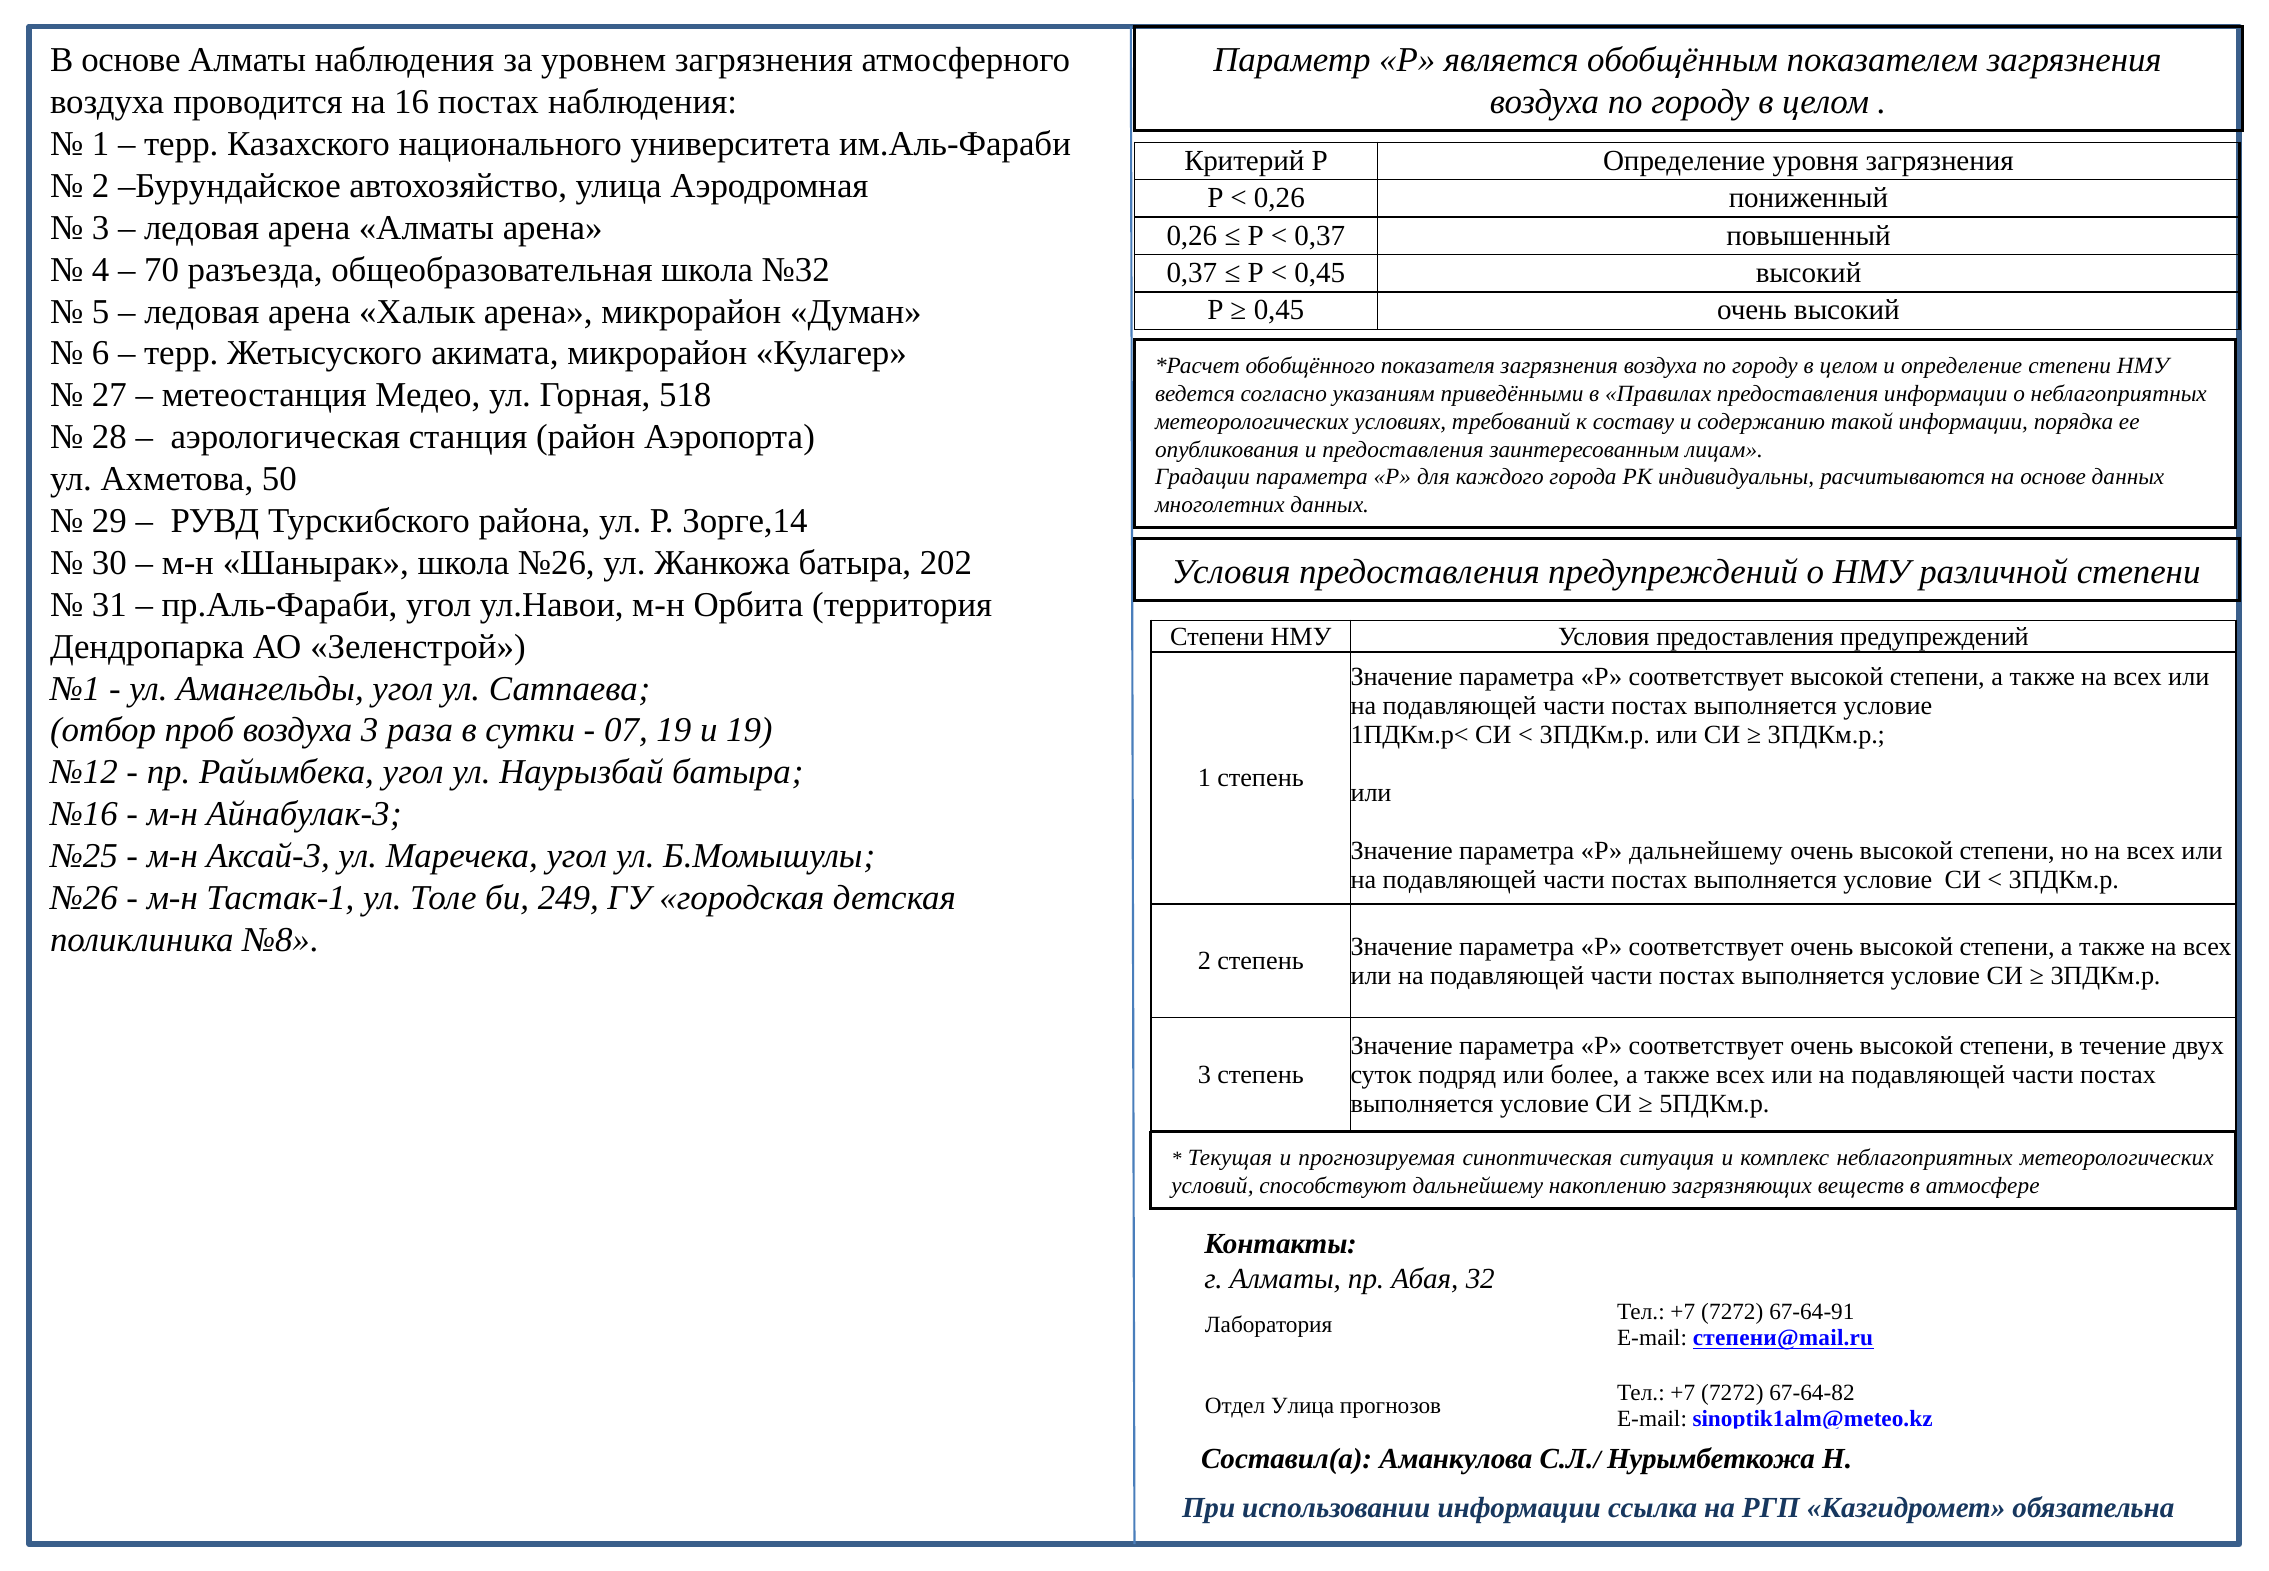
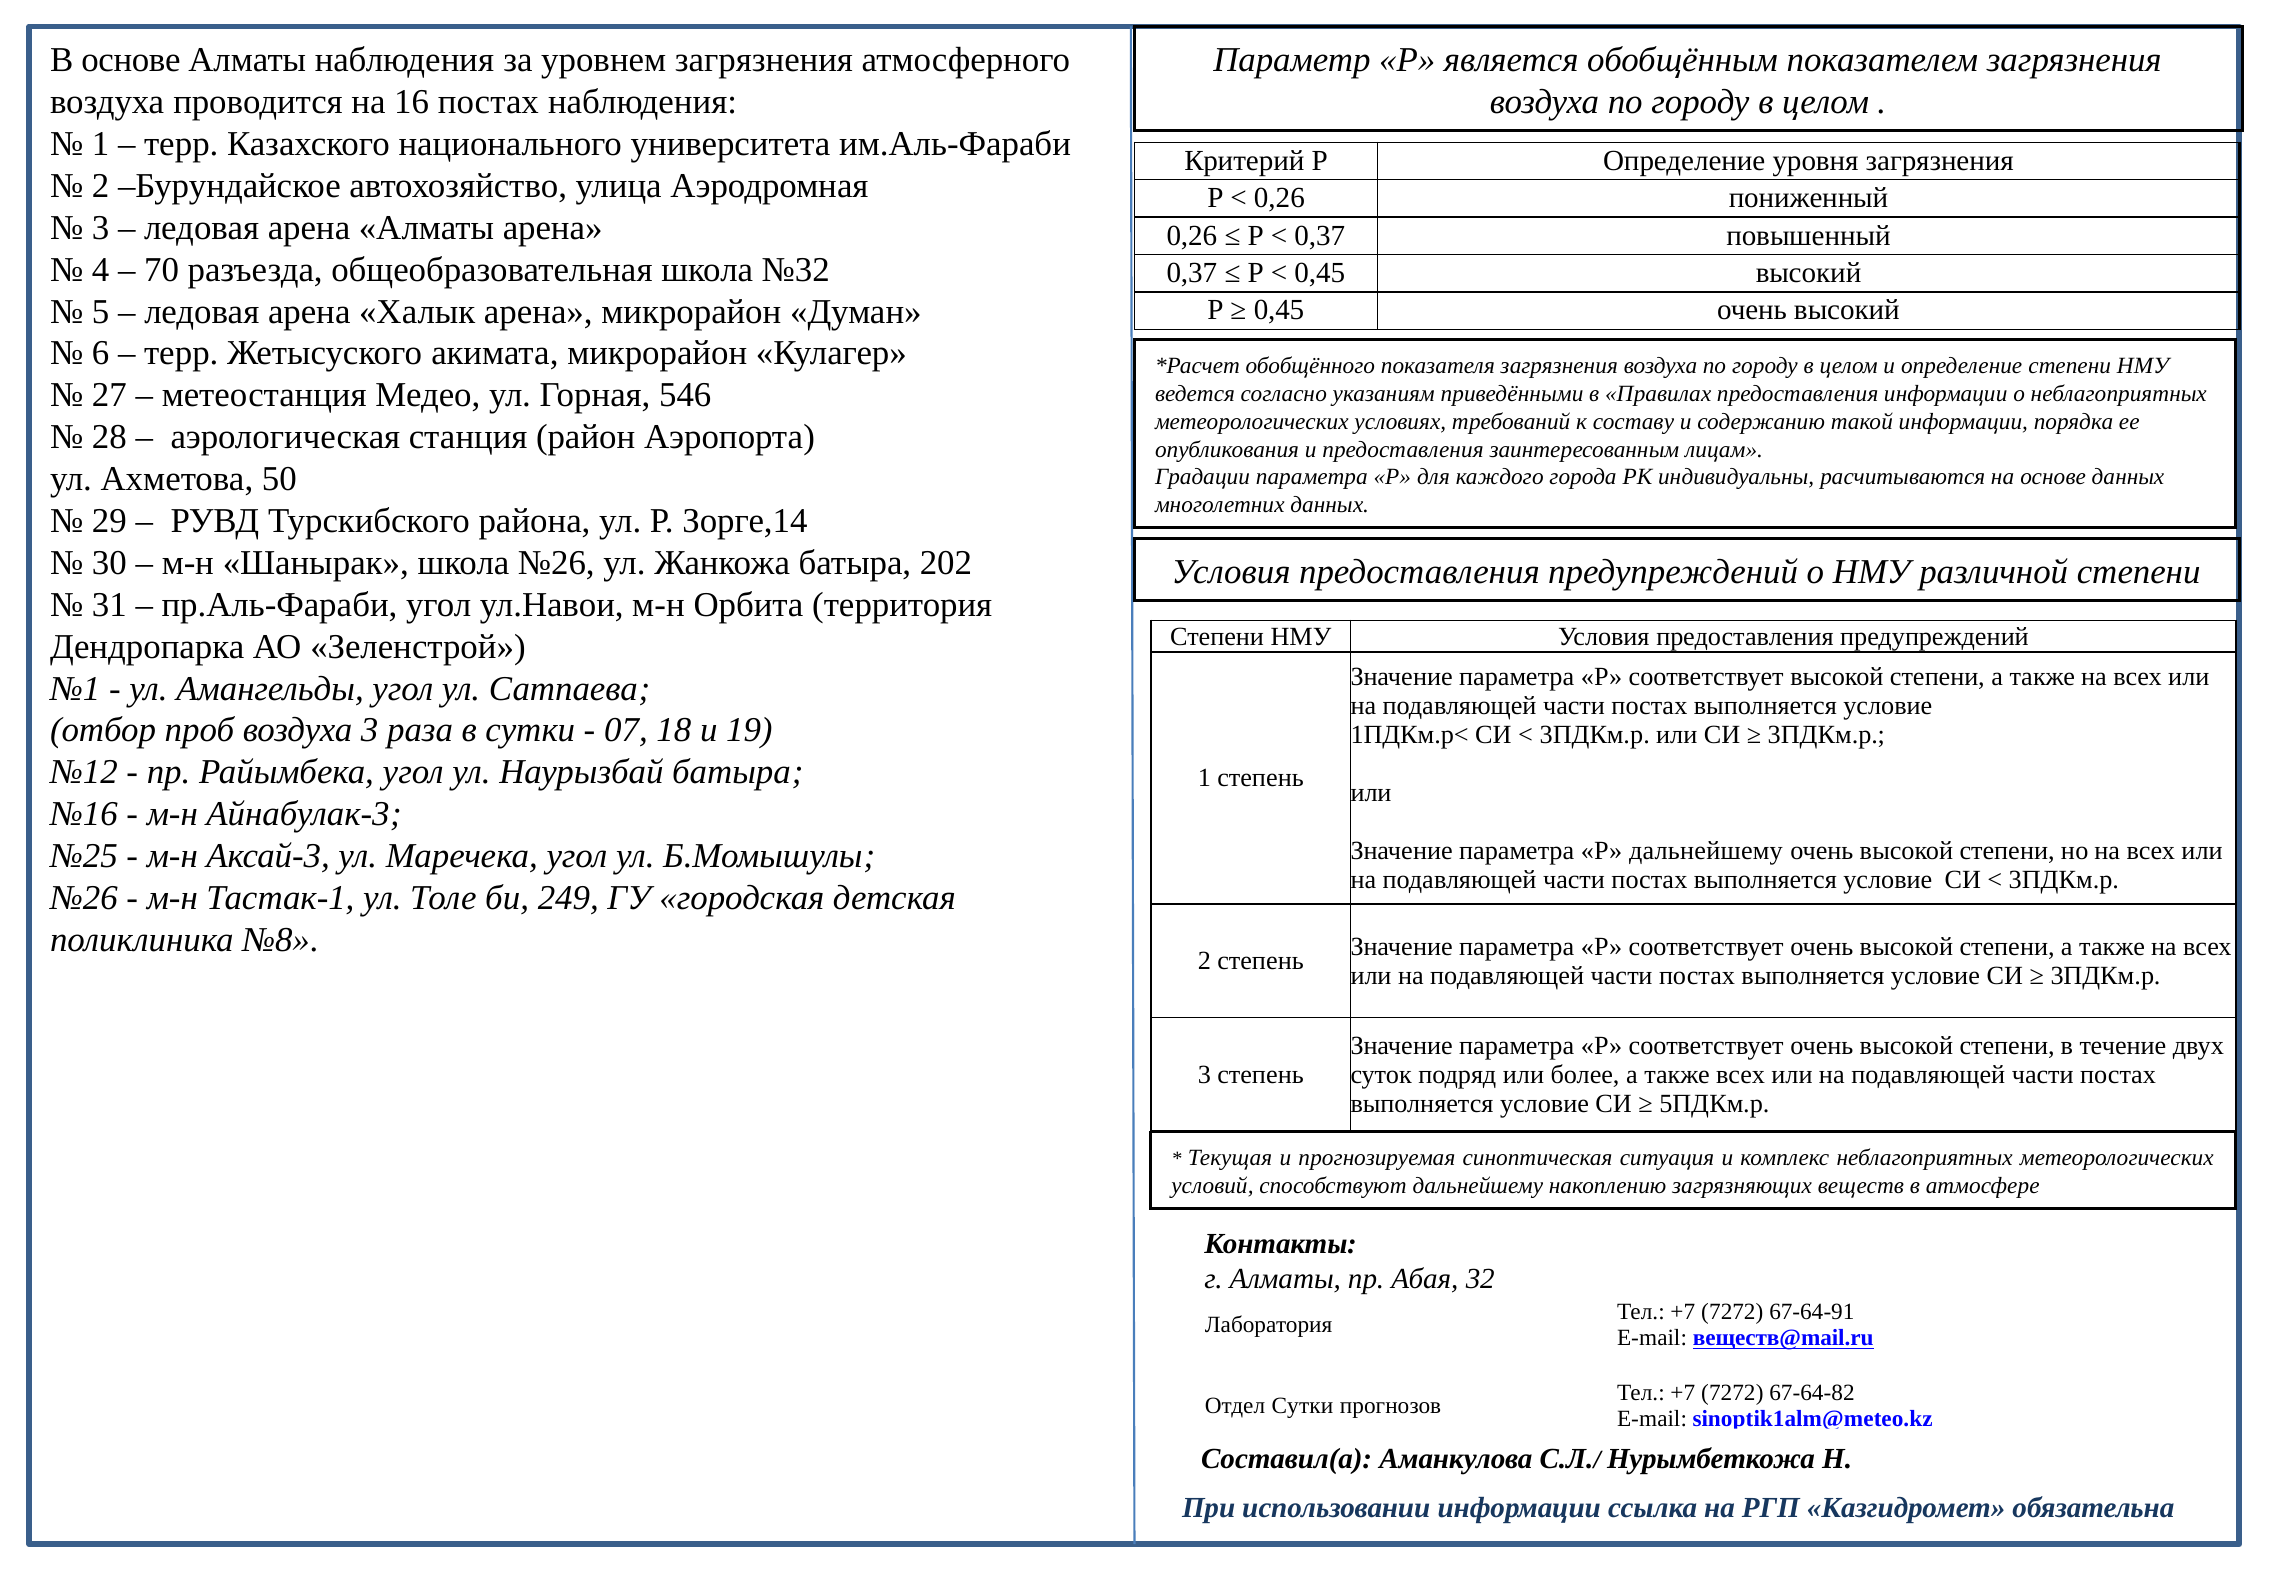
518: 518 -> 546
07 19: 19 -> 18
степени@mail.ru: степени@mail.ru -> веществ@mail.ru
Отдел Улица: Улица -> Сутки
